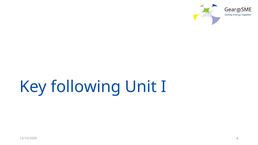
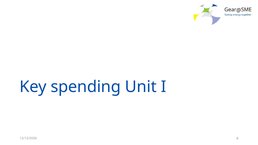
following: following -> spending
